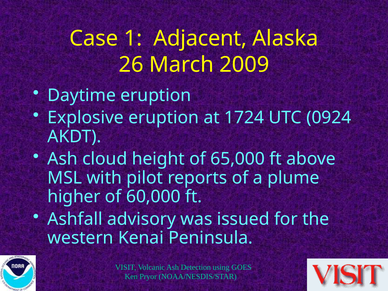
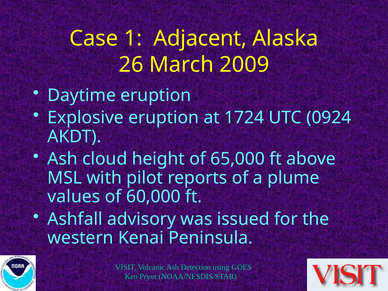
higher: higher -> values
